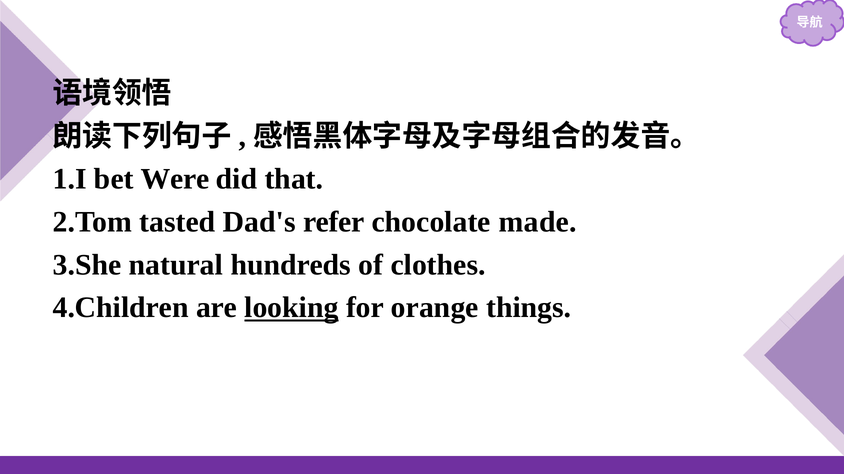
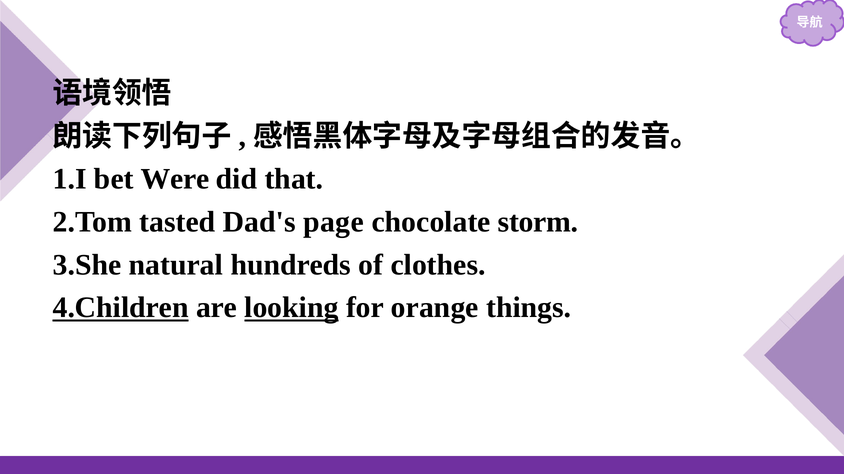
refer: refer -> page
made: made -> storm
4.Children underline: none -> present
